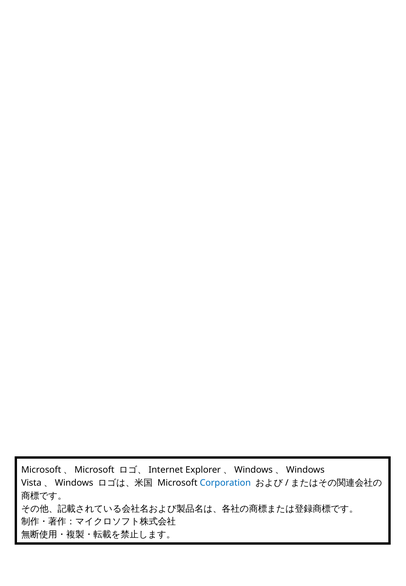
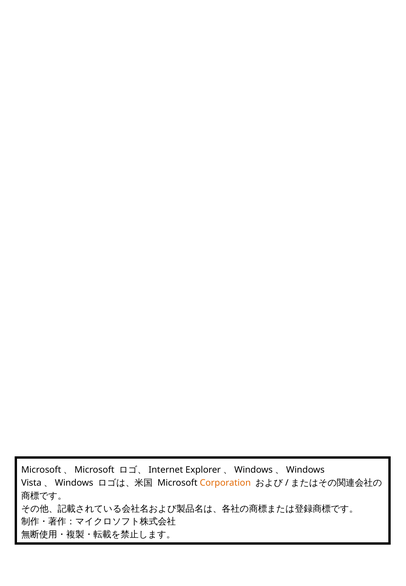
Corporation colour: blue -> orange
